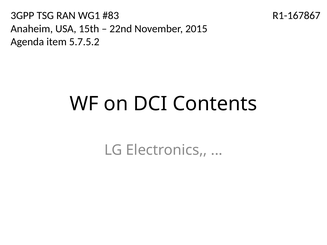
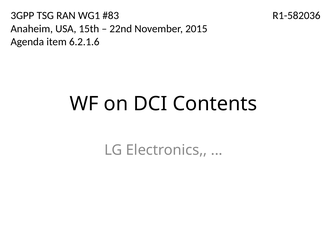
R1-167867: R1-167867 -> R1-582036
5.7.5.2: 5.7.5.2 -> 6.2.1.6
